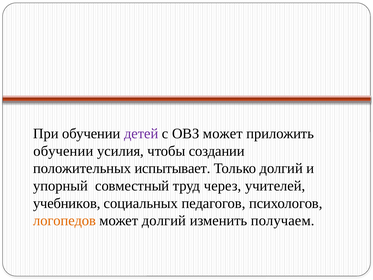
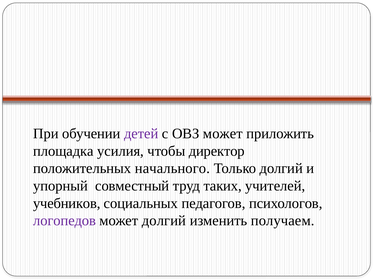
обучении at (63, 151): обучении -> площадка
создании: создании -> директор
испытывает: испытывает -> начального
через: через -> таких
логопедов colour: orange -> purple
